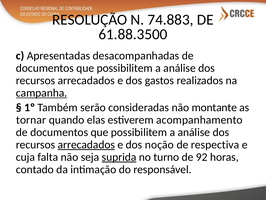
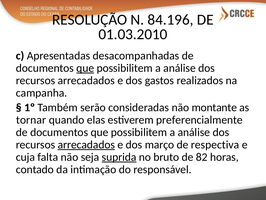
74.883: 74.883 -> 84.196
61.88.3500: 61.88.3500 -> 01.03.2010
que at (85, 68) underline: none -> present
campanha underline: present -> none
acompanhamento: acompanhamento -> preferencialmente
noção: noção -> março
turno: turno -> bruto
92: 92 -> 82
